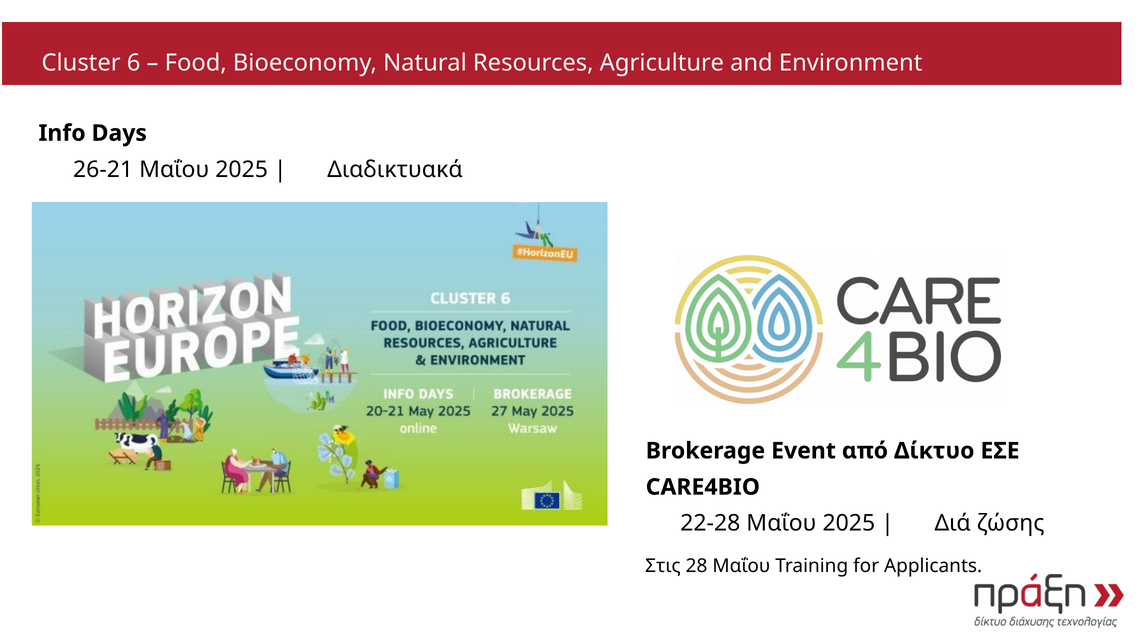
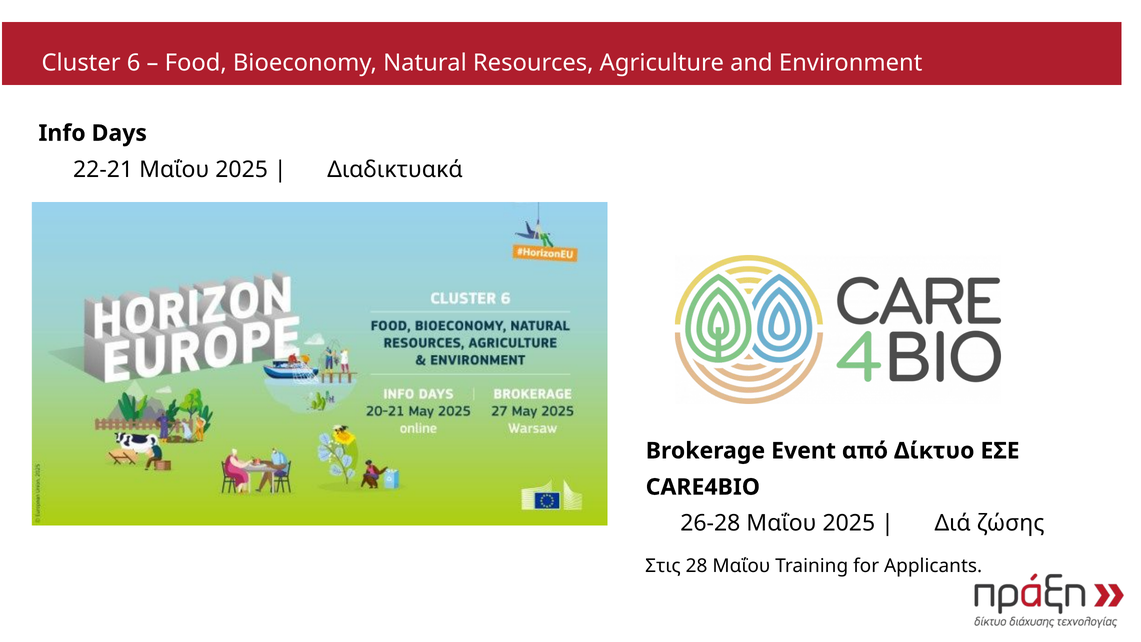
26-21: 26-21 -> 22-21
22-28: 22-28 -> 26-28
